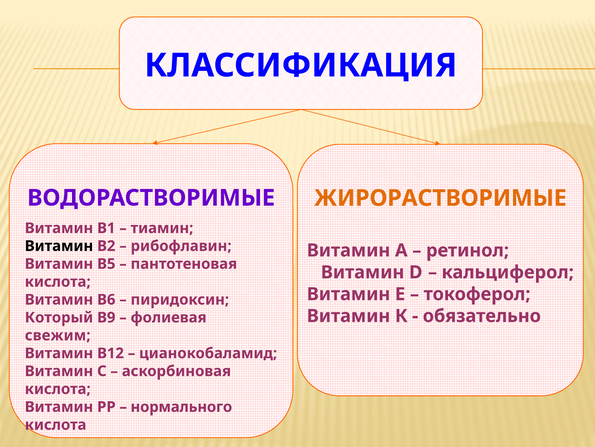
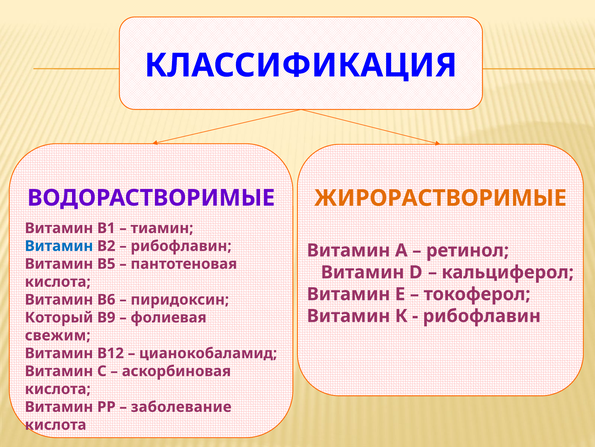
Витамин at (59, 246) colour: black -> blue
обязательно at (482, 315): обязательно -> рибофлавин
нормального: нормального -> заболевание
